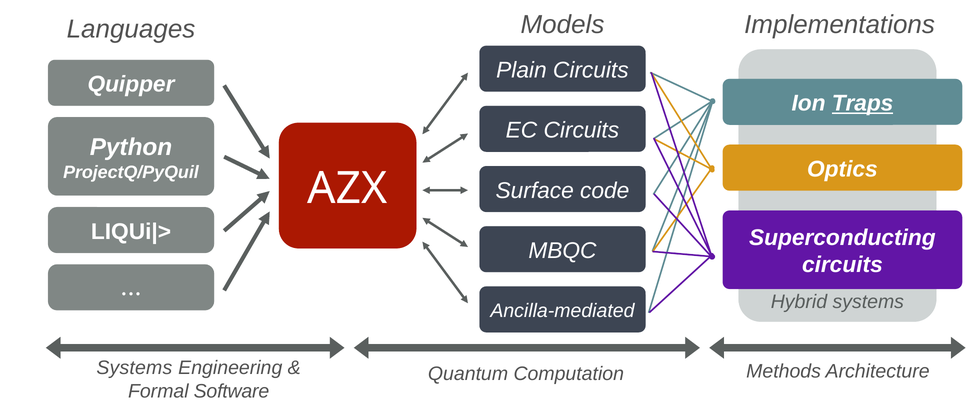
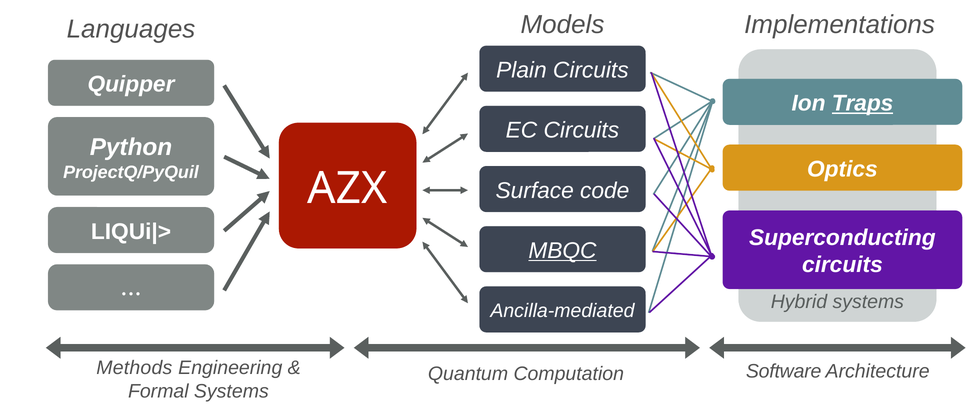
MBQC underline: none -> present
Systems at (134, 368): Systems -> Methods
Methods: Methods -> Software
Formal Software: Software -> Systems
